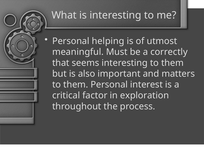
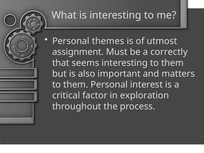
helping: helping -> themes
meaningful: meaningful -> assignment
